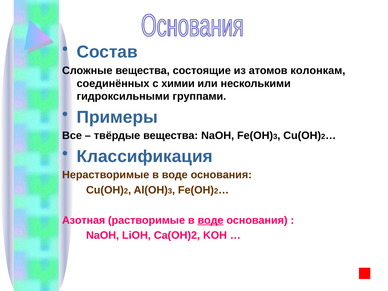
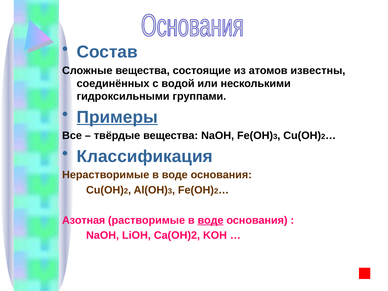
колонкам: колонкам -> известны
химии: химии -> водой
Примеры underline: none -> present
